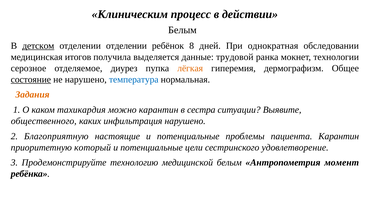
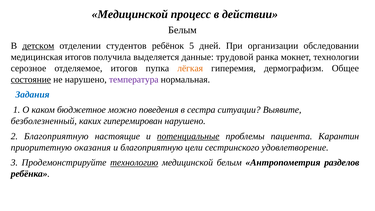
Клиническим at (130, 14): Клиническим -> Медицинской
отделении отделении: отделении -> студентов
8: 8 -> 5
однократная: однократная -> организации
отделяемое диурез: диурез -> итогов
температура colour: blue -> purple
Задания colour: orange -> blue
тахикардия: тахикардия -> бюджетное
можно карантин: карантин -> поведения
общественного: общественного -> безболезненный
инфильтрация: инфильтрация -> гиперемирован
потенциальные at (188, 136) underline: none -> present
который: который -> оказания
потенциальные at (152, 147): потенциальные -> благоприятную
технологию underline: none -> present
момент: момент -> разделов
